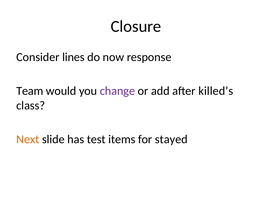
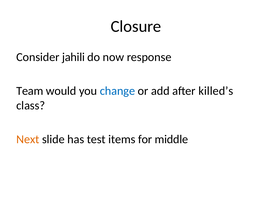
lines: lines -> jahili
change colour: purple -> blue
stayed: stayed -> middle
